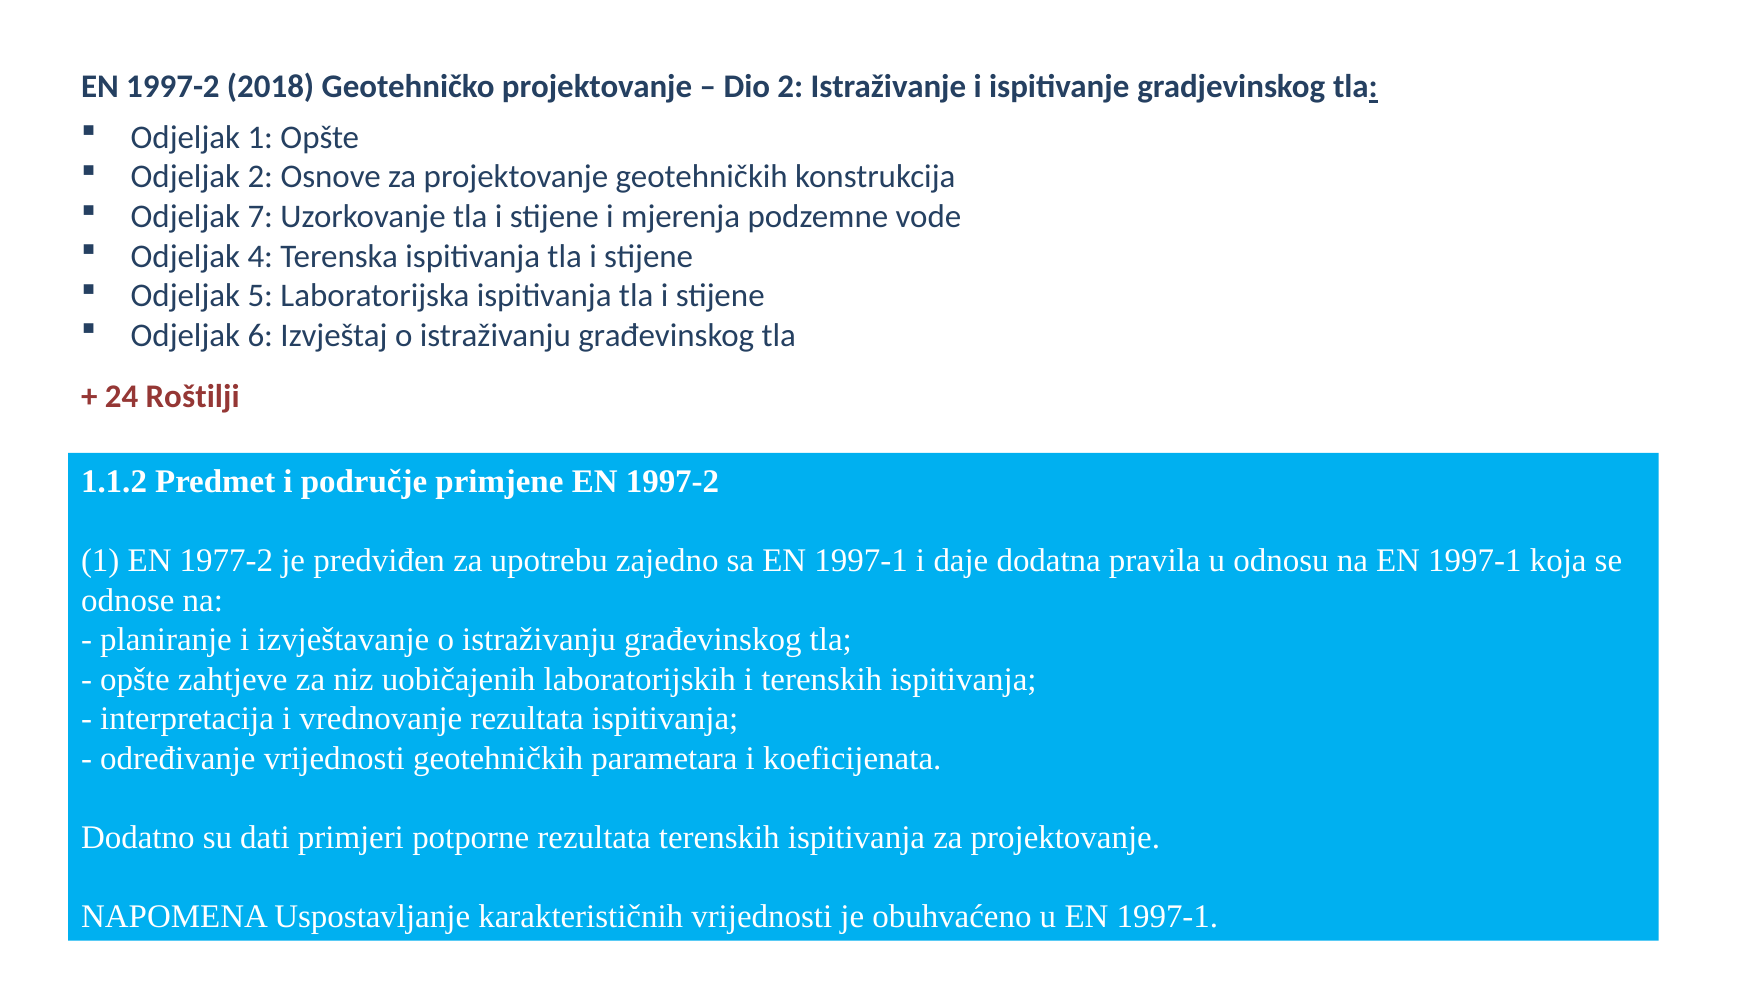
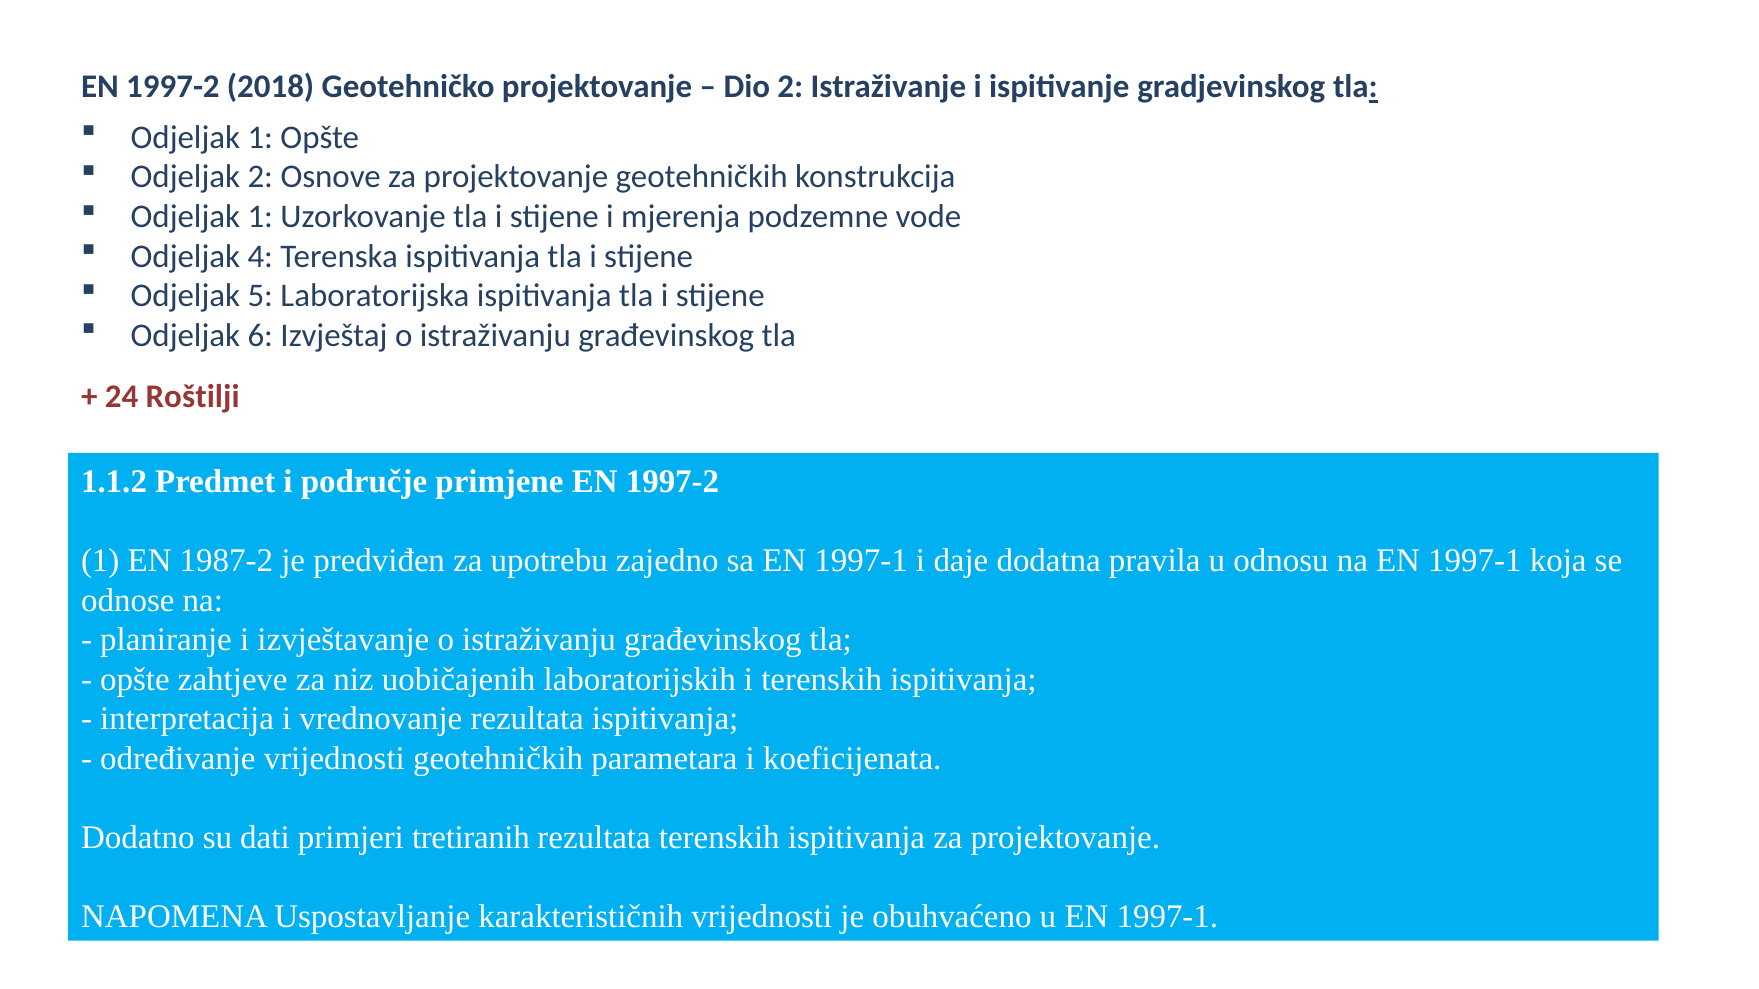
7 at (260, 217): 7 -> 1
1977-2: 1977-2 -> 1987-2
potporne: potporne -> tretiranih
